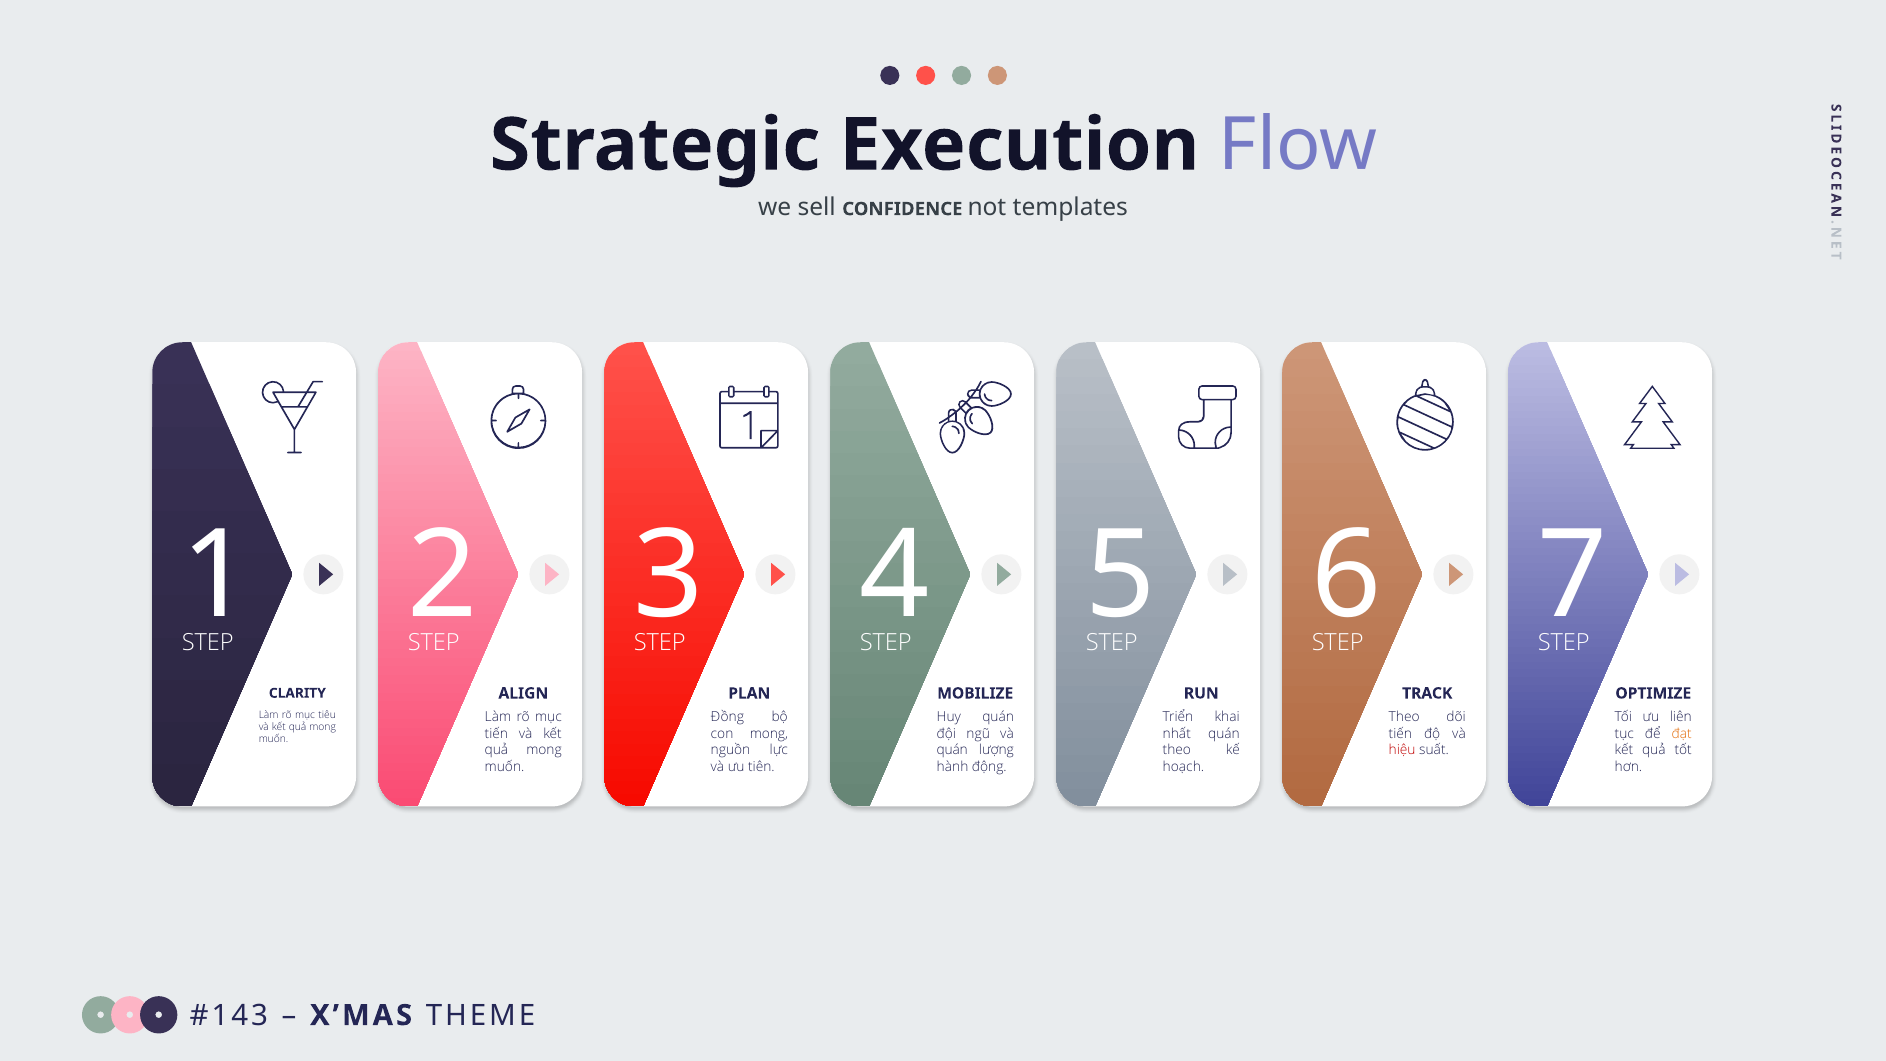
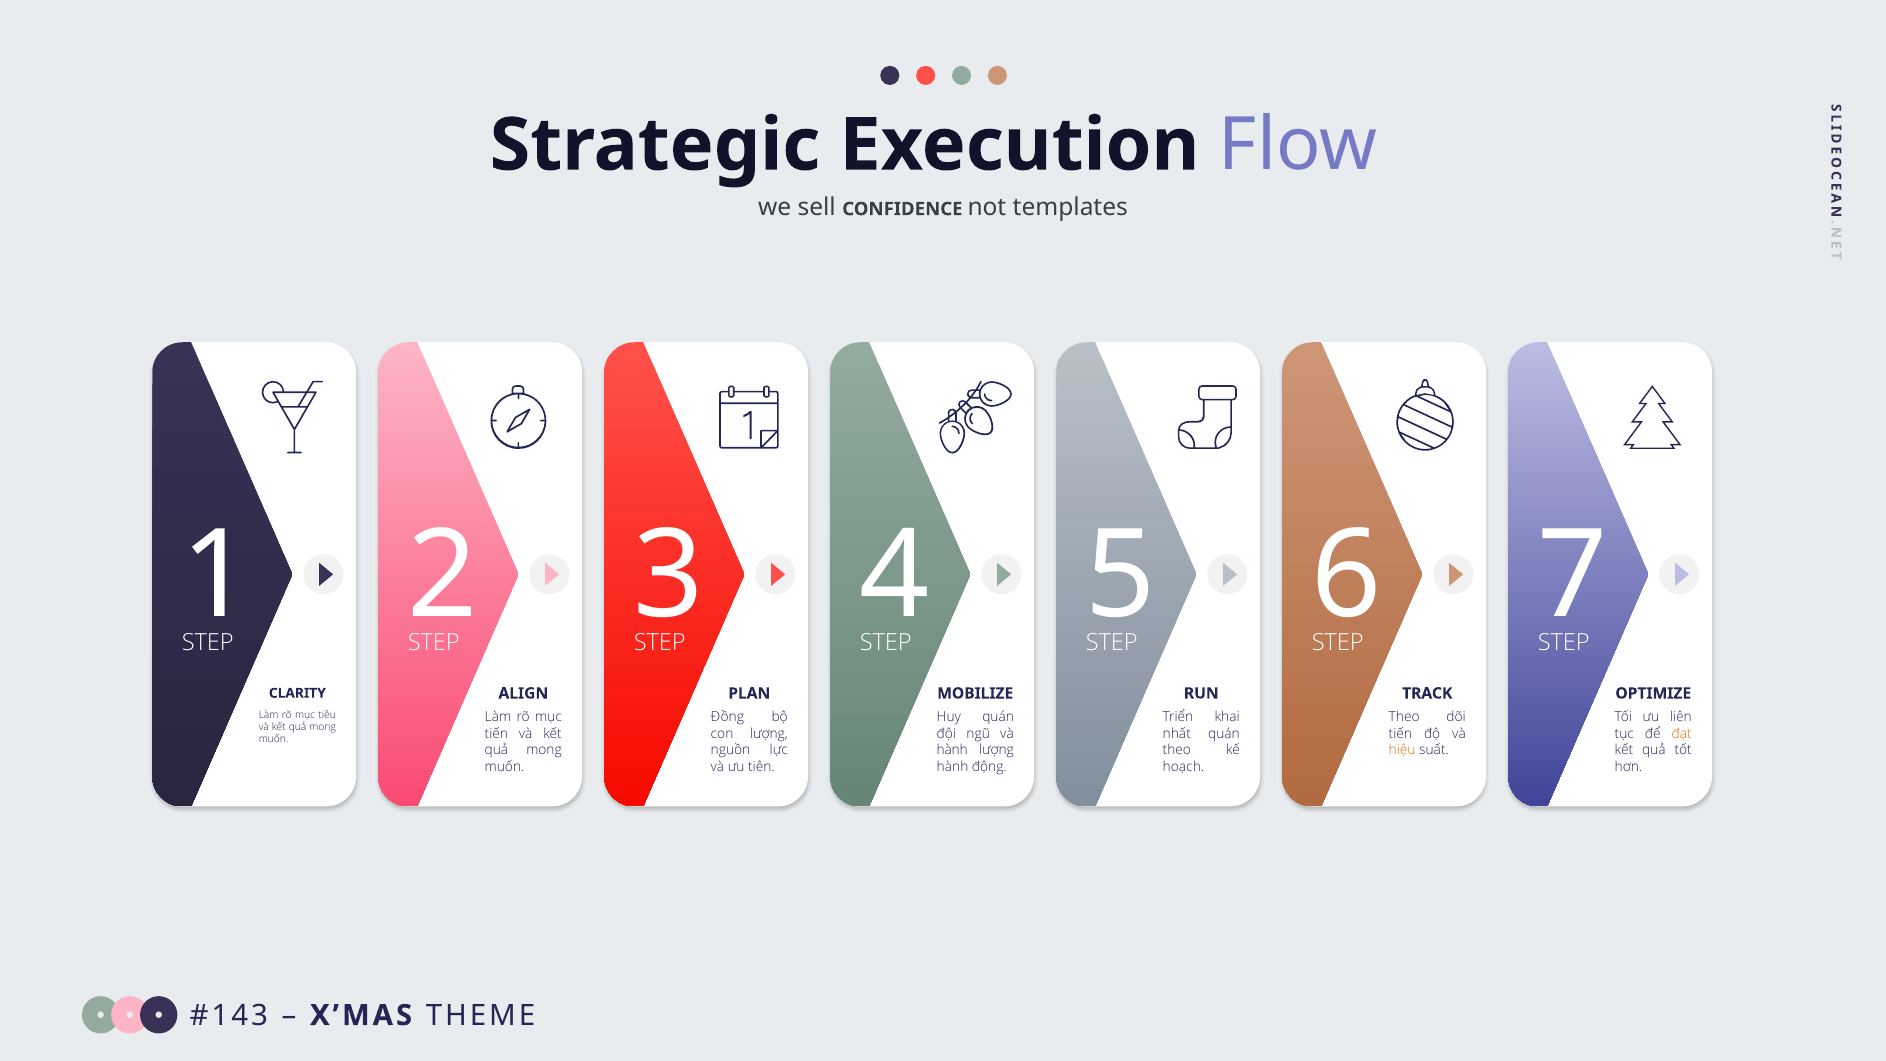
con mong: mong -> lượng
quán at (952, 750): quán -> hành
hiệu colour: red -> orange
